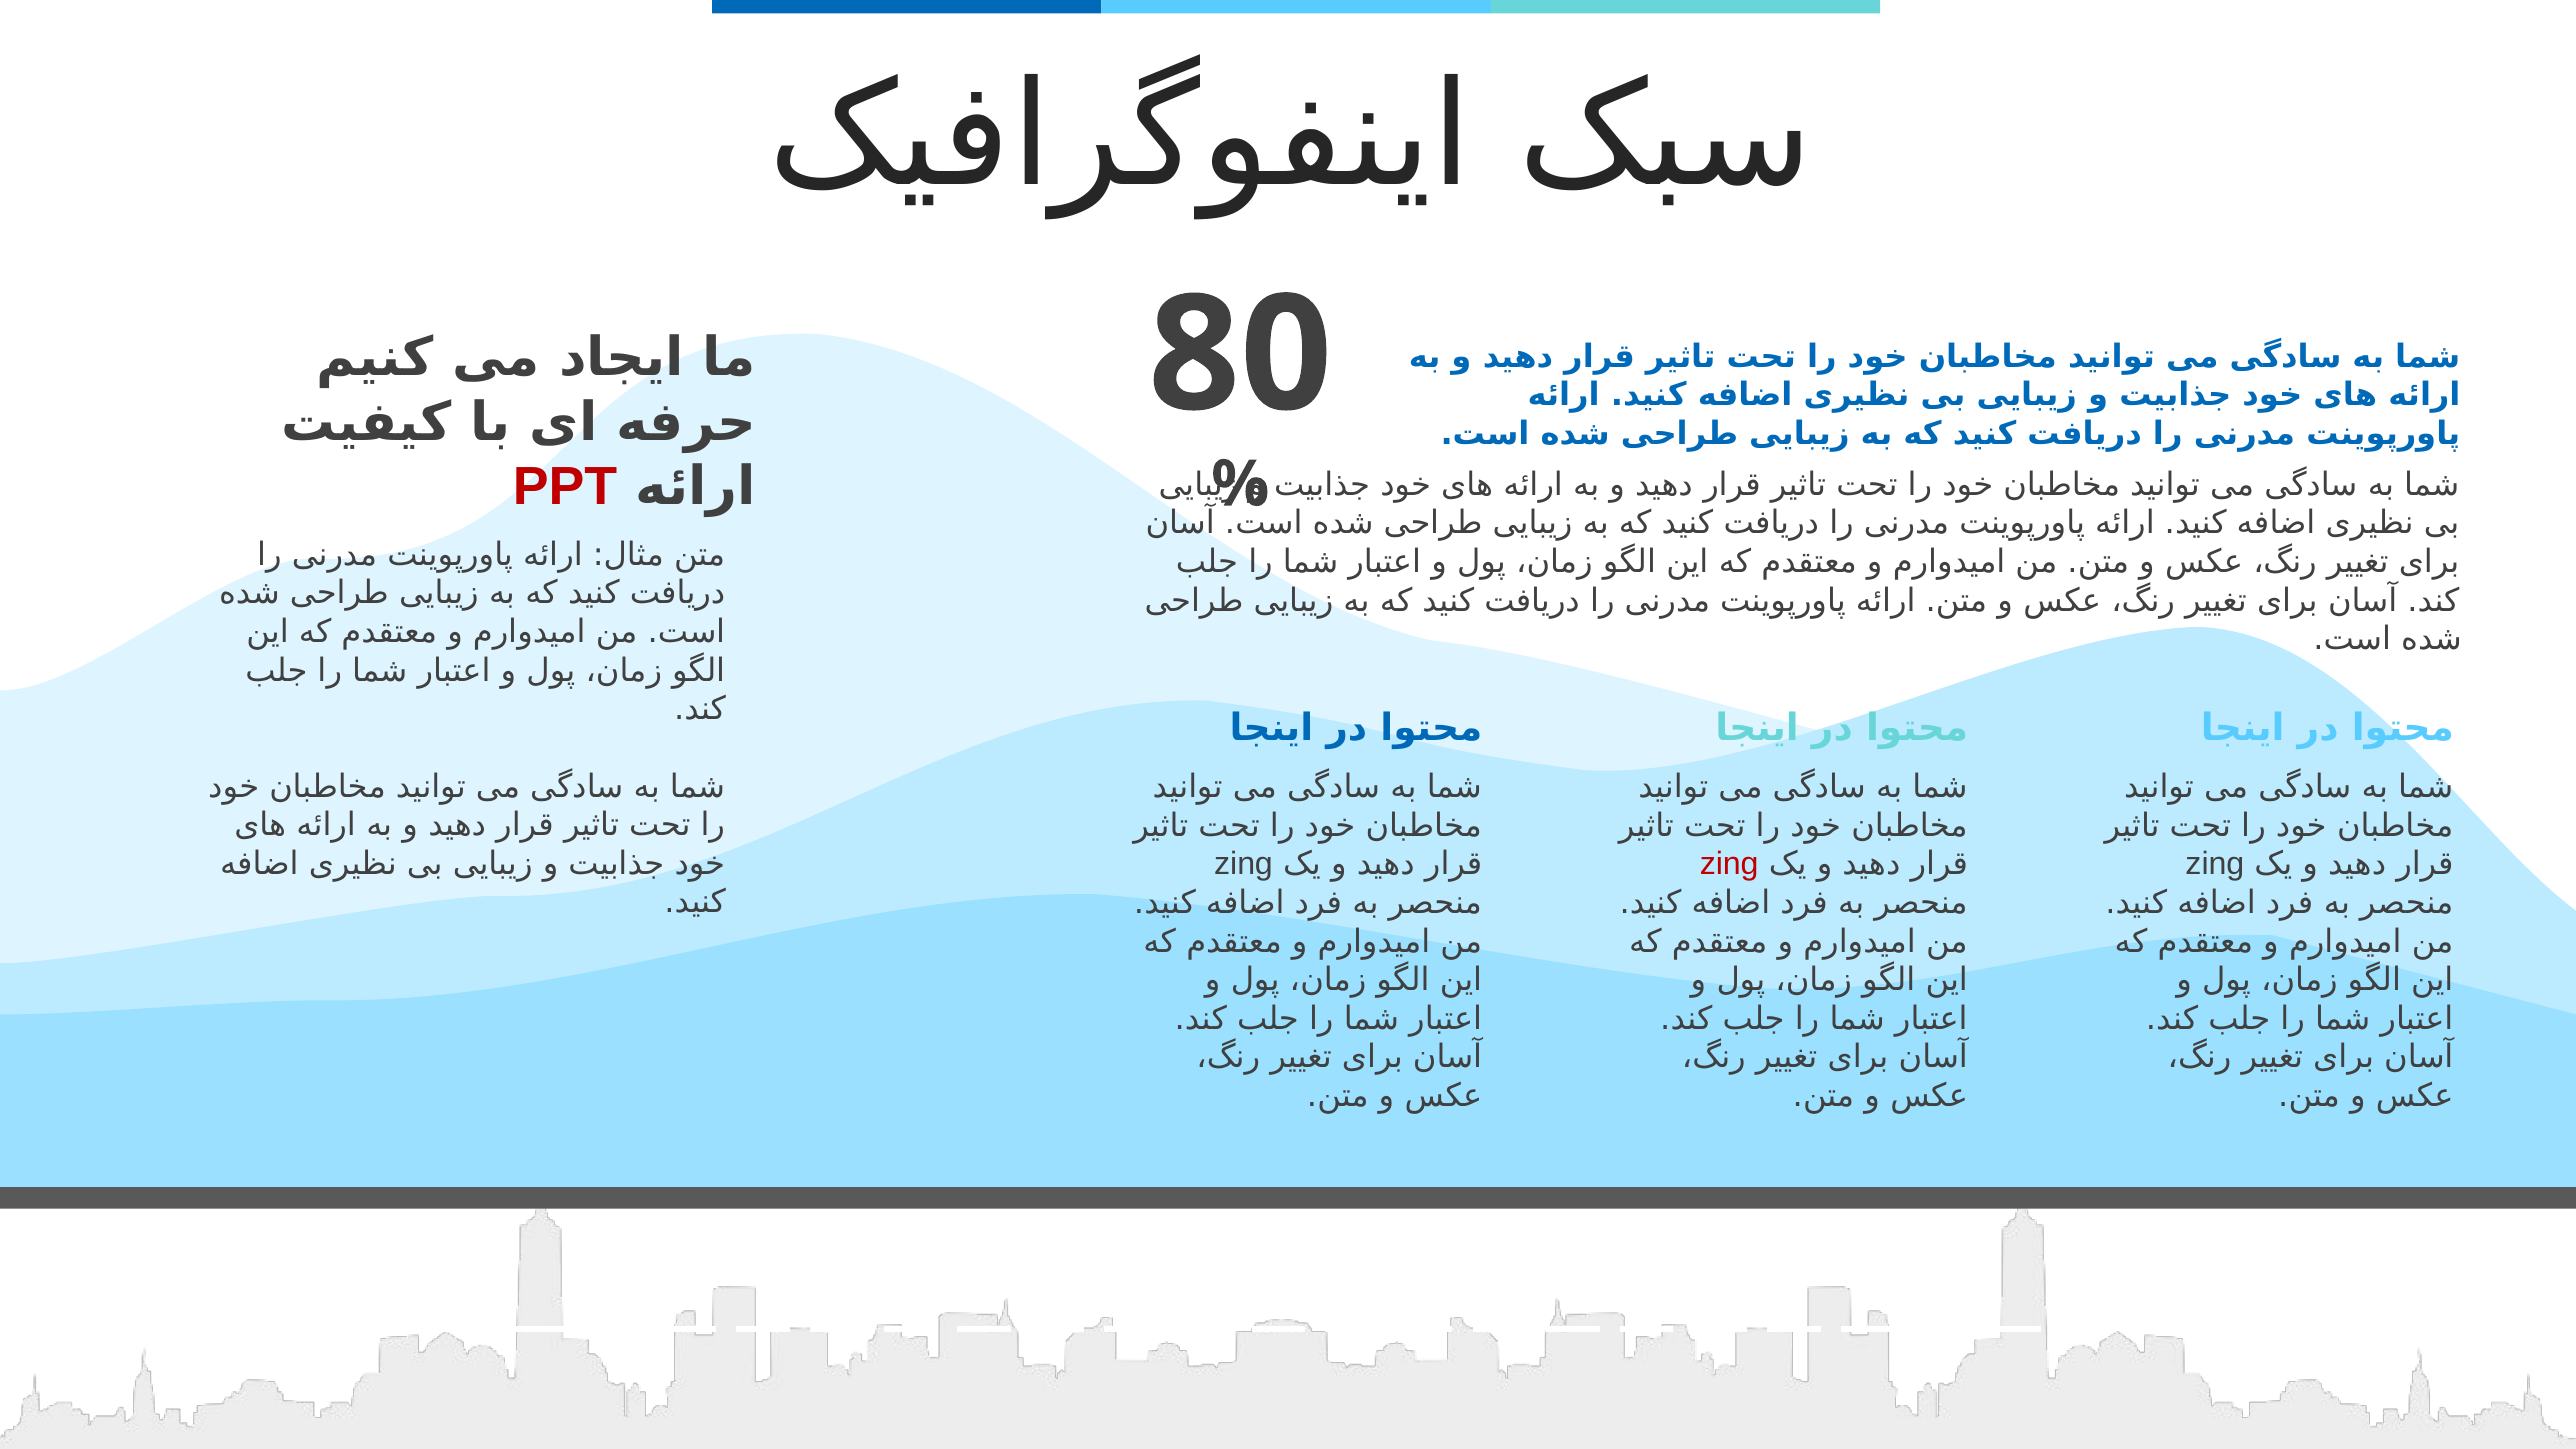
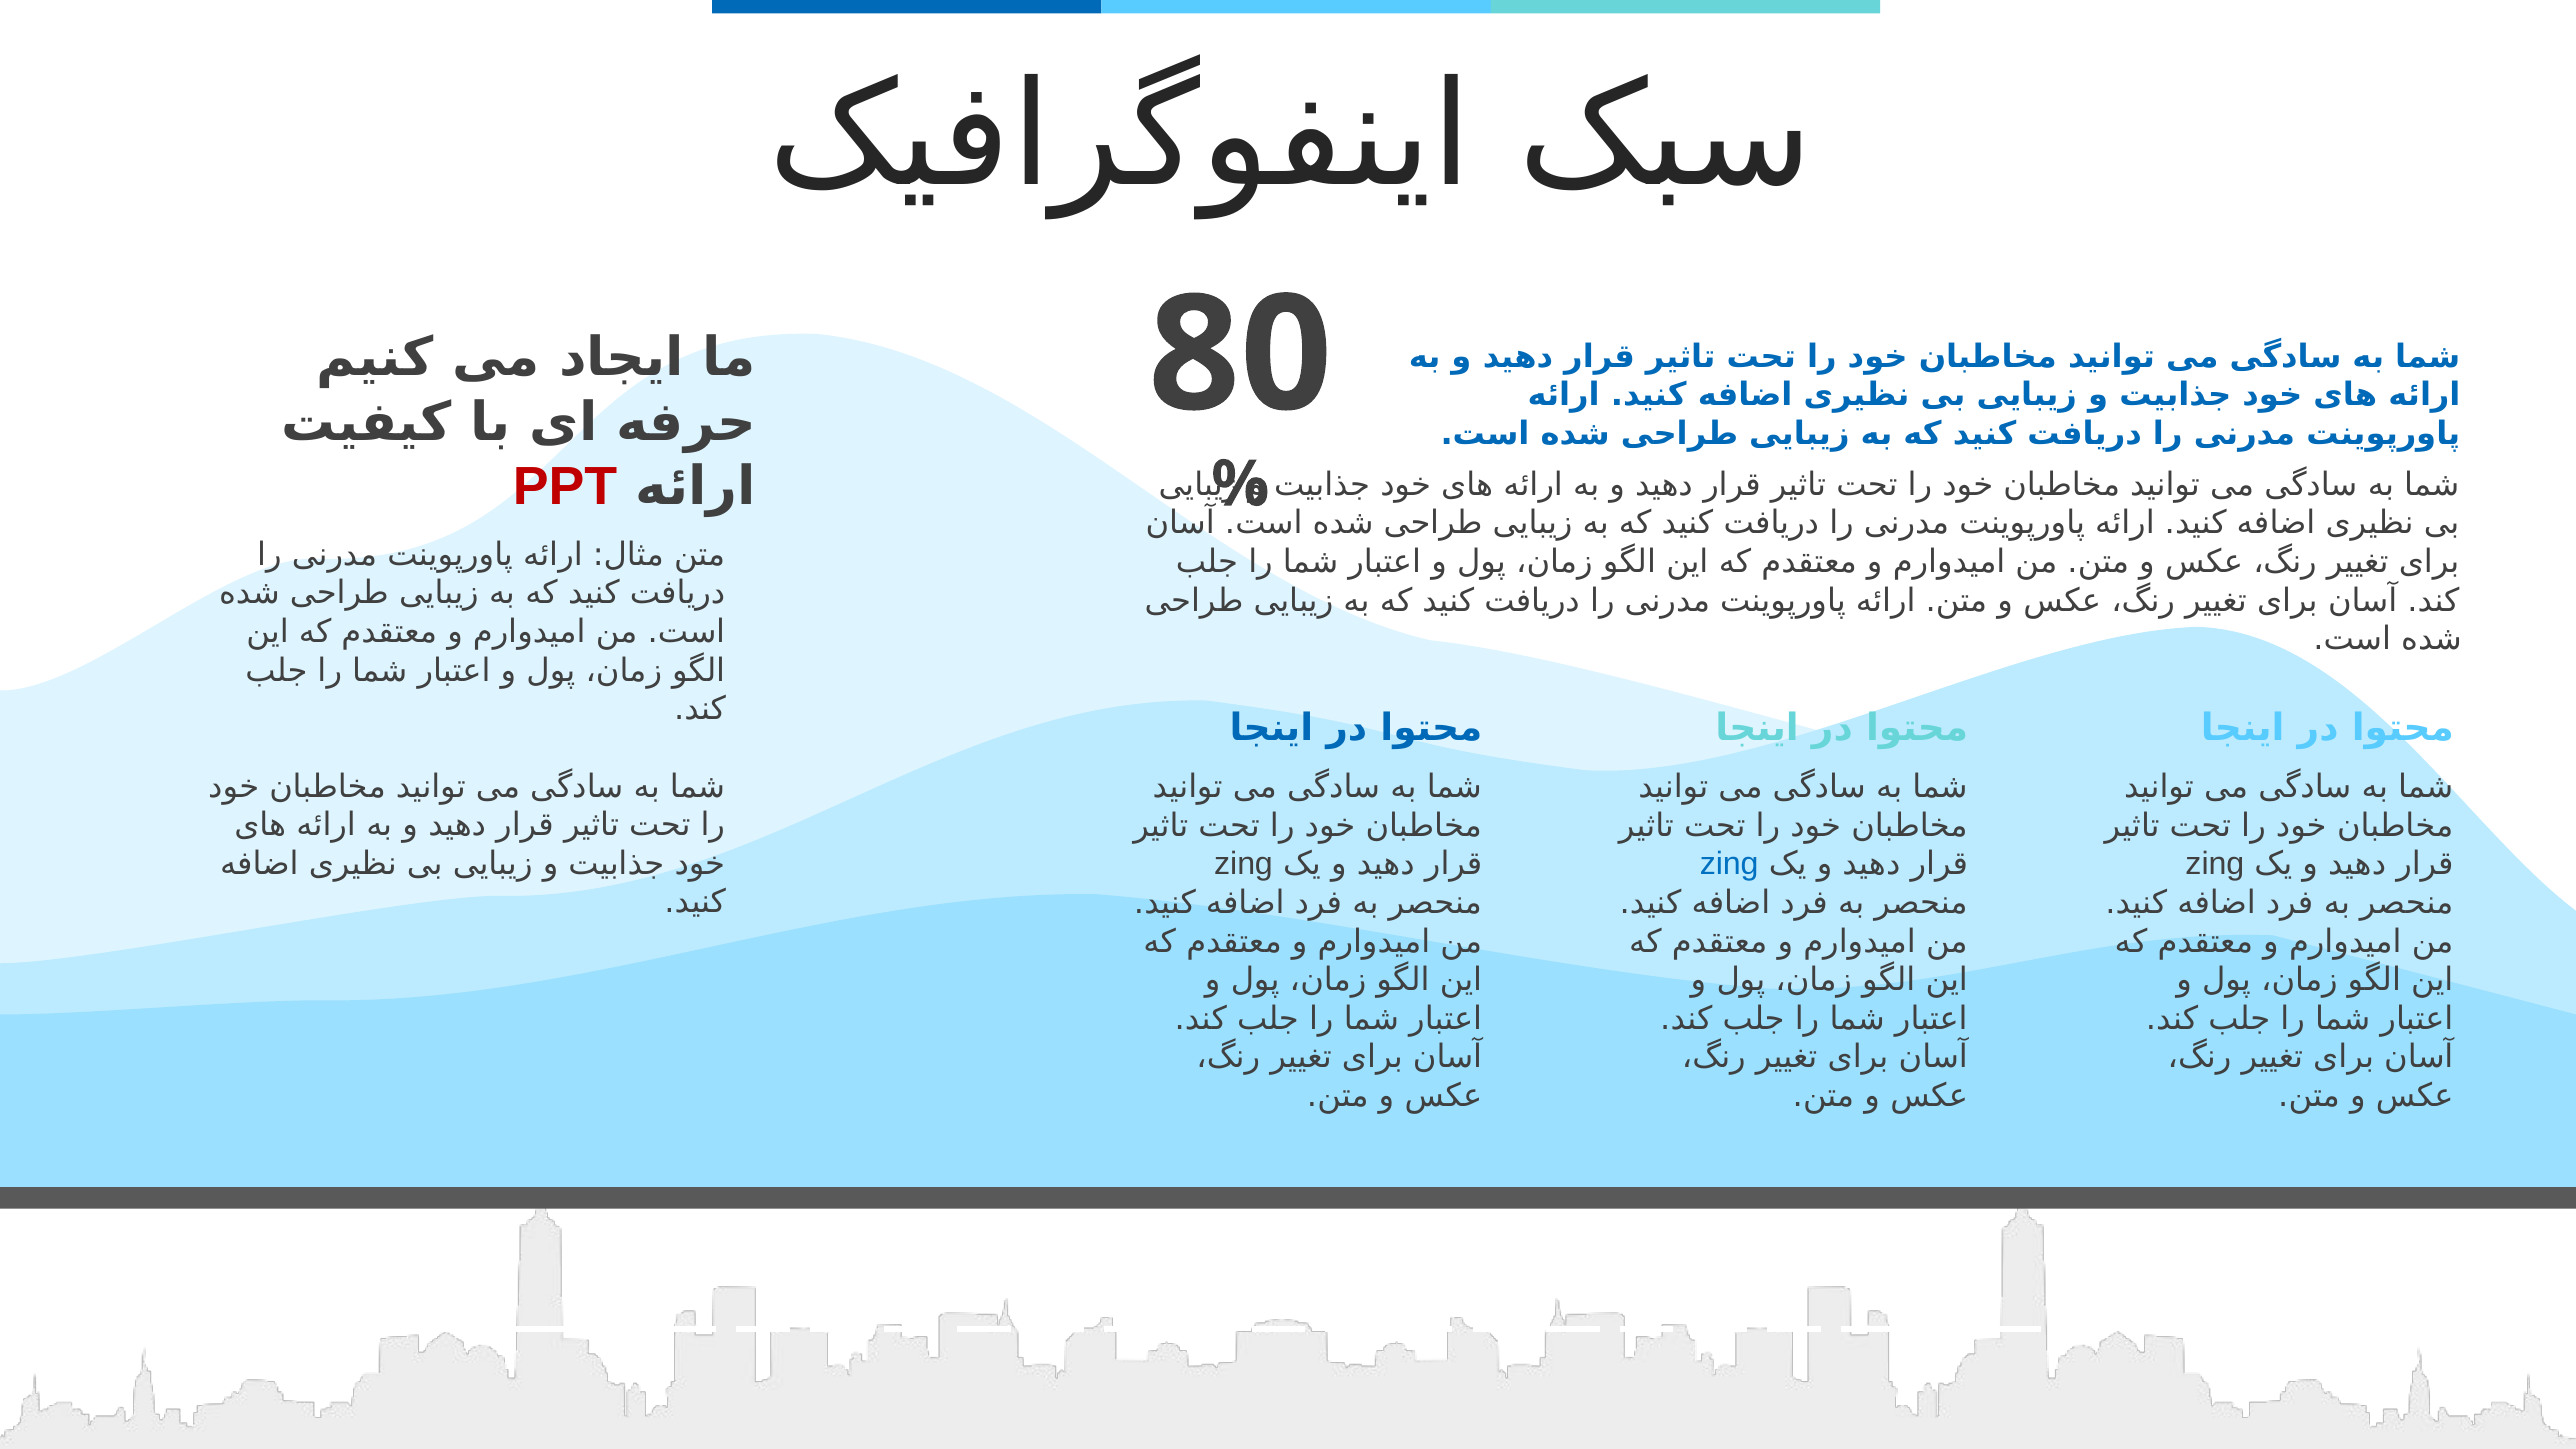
zing at (1729, 864) colour: red -> blue
